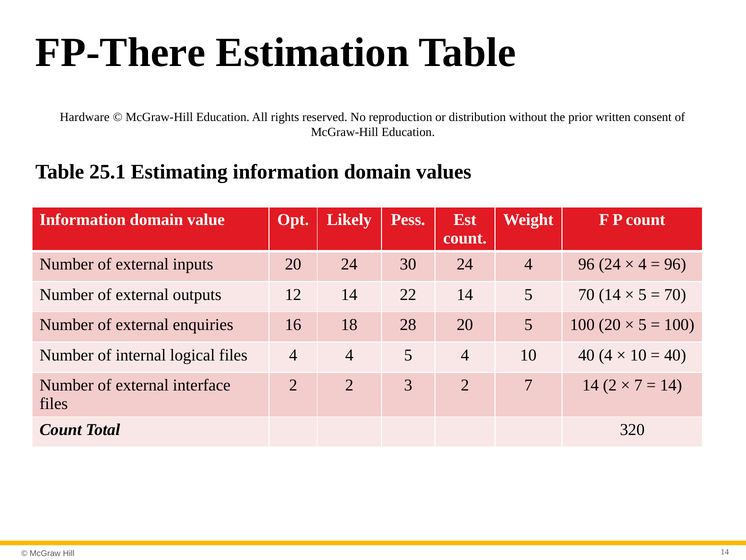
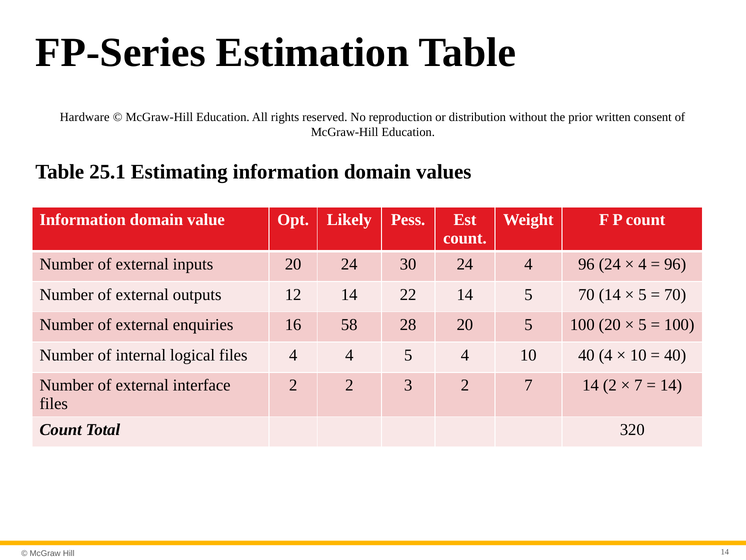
P-There: P-There -> P-Series
18: 18 -> 58
